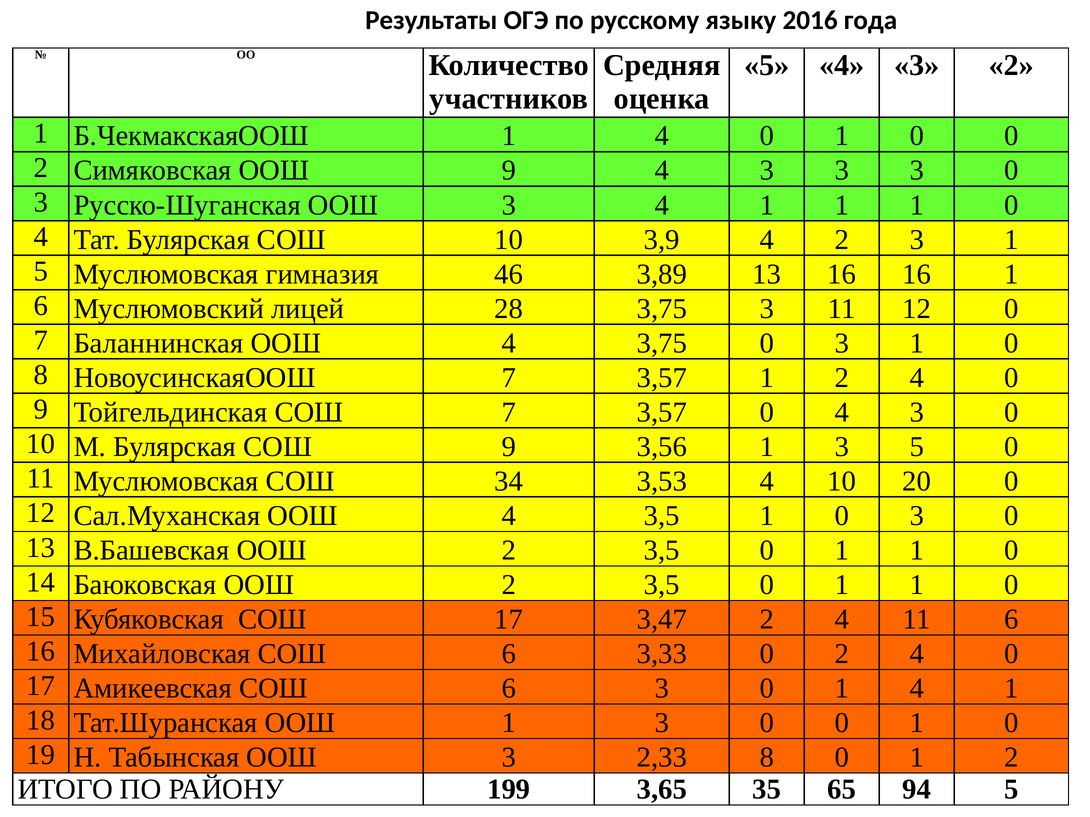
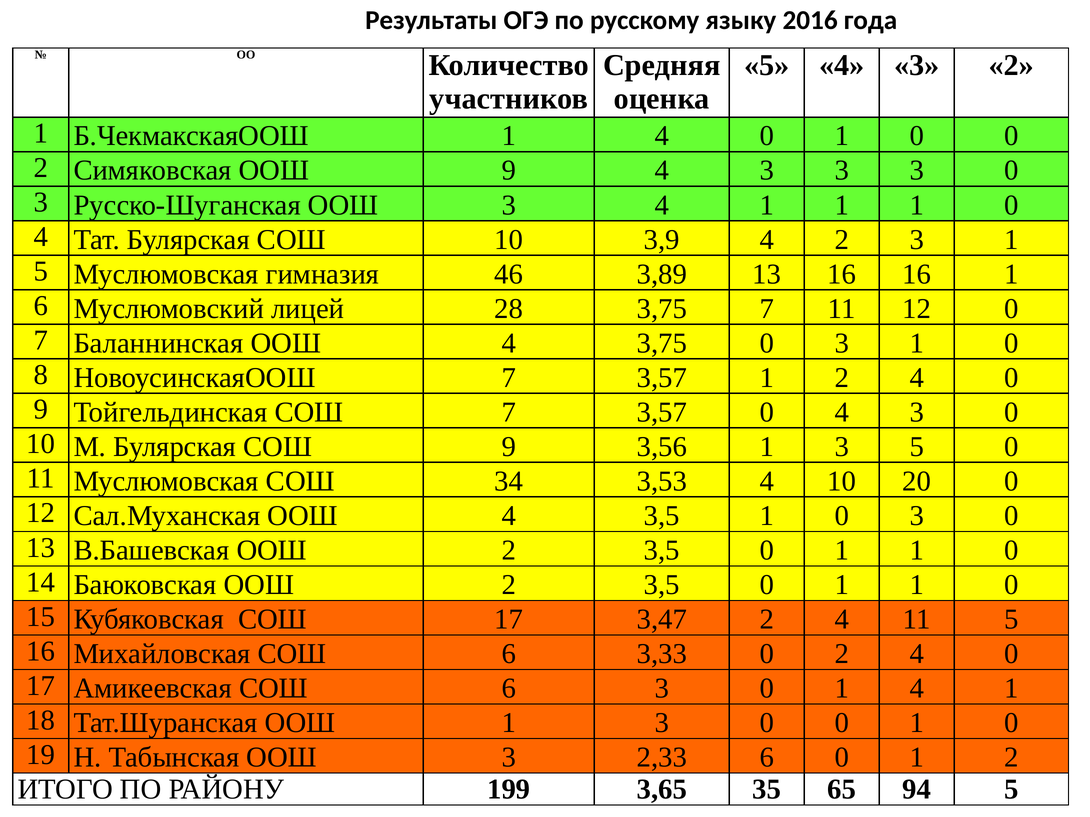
3,75 3: 3 -> 7
11 6: 6 -> 5
2,33 8: 8 -> 6
